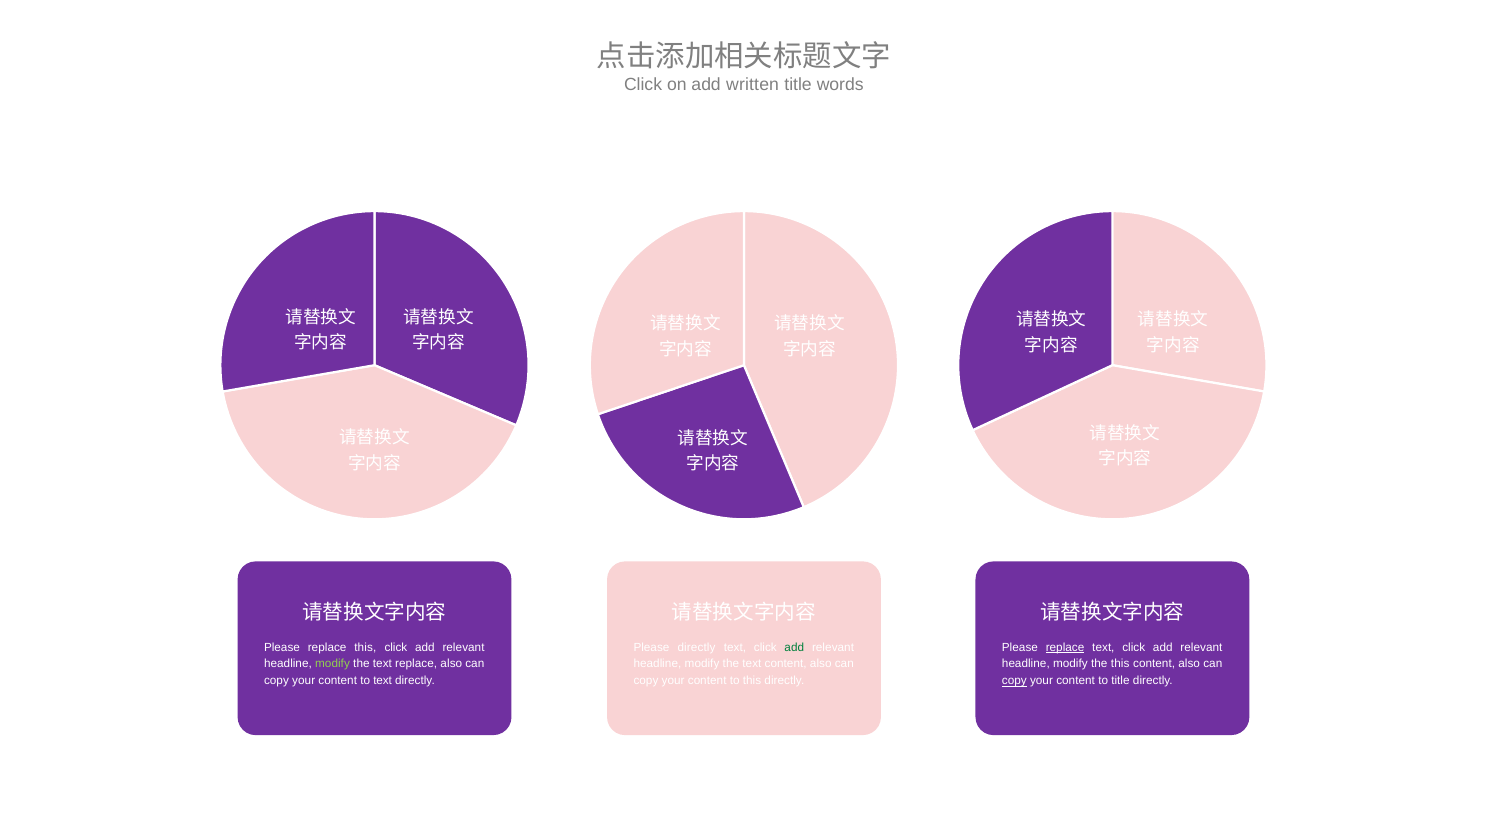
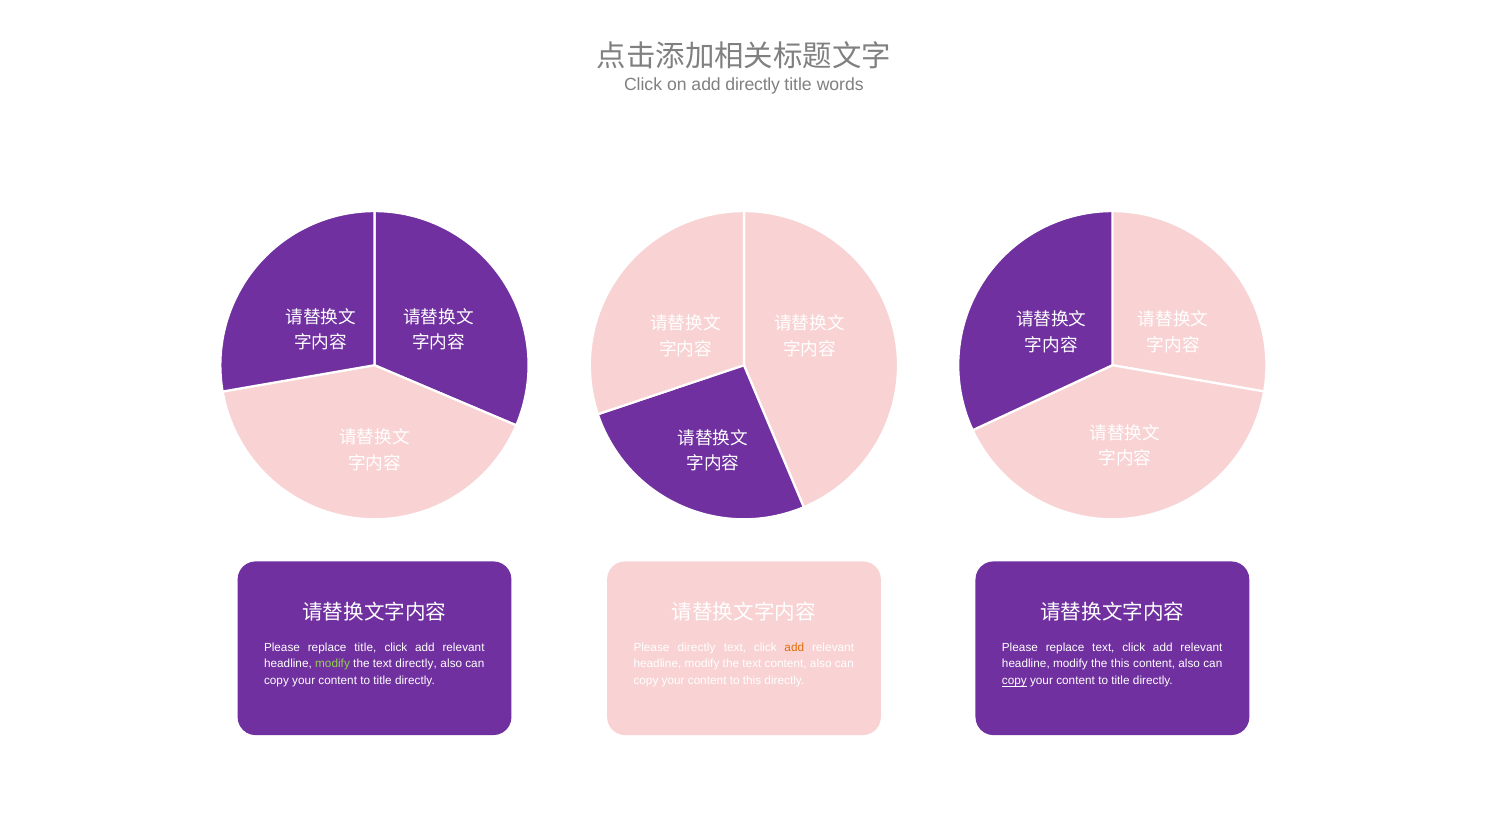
add written: written -> directly
replace this: this -> title
add at (794, 647) colour: green -> orange
replace at (1065, 647) underline: present -> none
text replace: replace -> directly
text at (383, 681): text -> title
